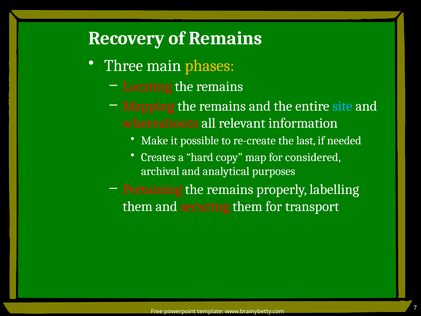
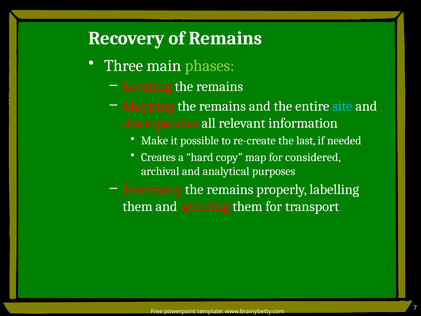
phases colour: yellow -> light green
whereabouts: whereabouts -> discrepancies
Pertaining: Pertaining -> Testimony
